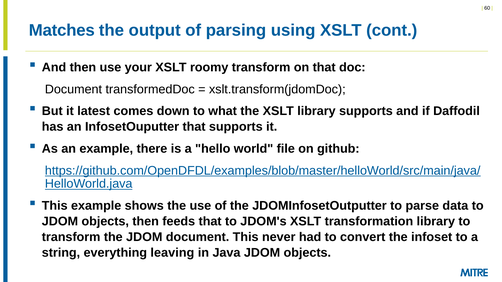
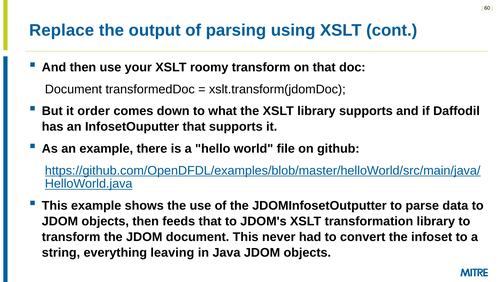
Matches: Matches -> Replace
latest: latest -> order
